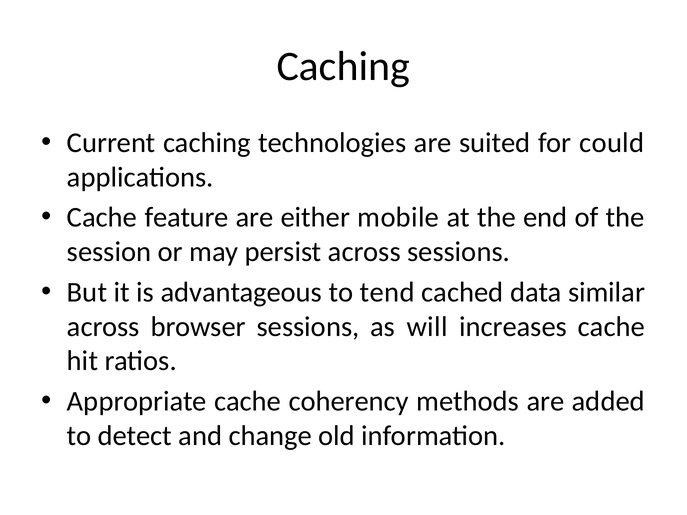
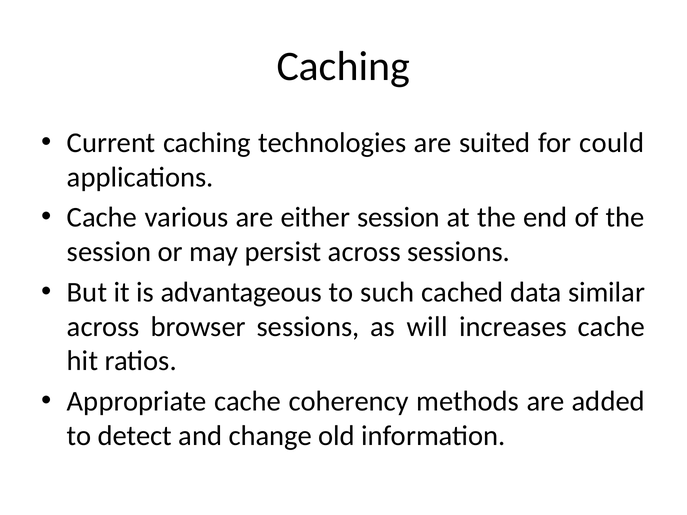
feature: feature -> various
either mobile: mobile -> session
tend: tend -> such
